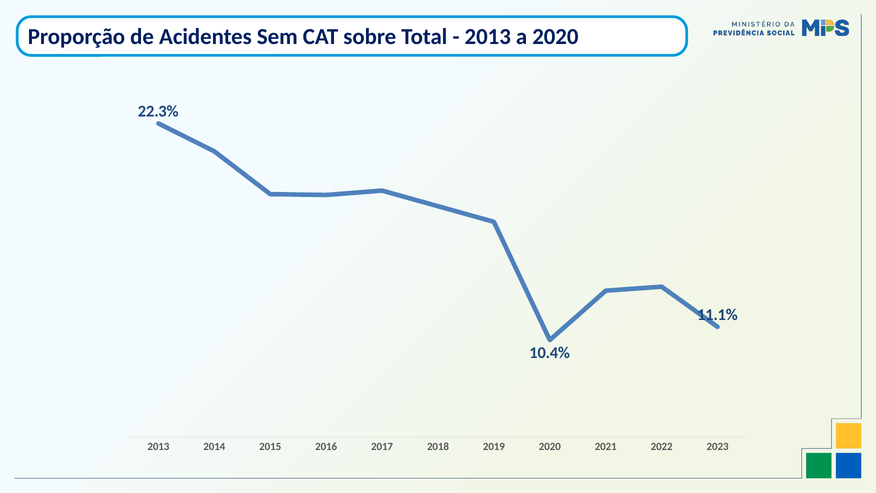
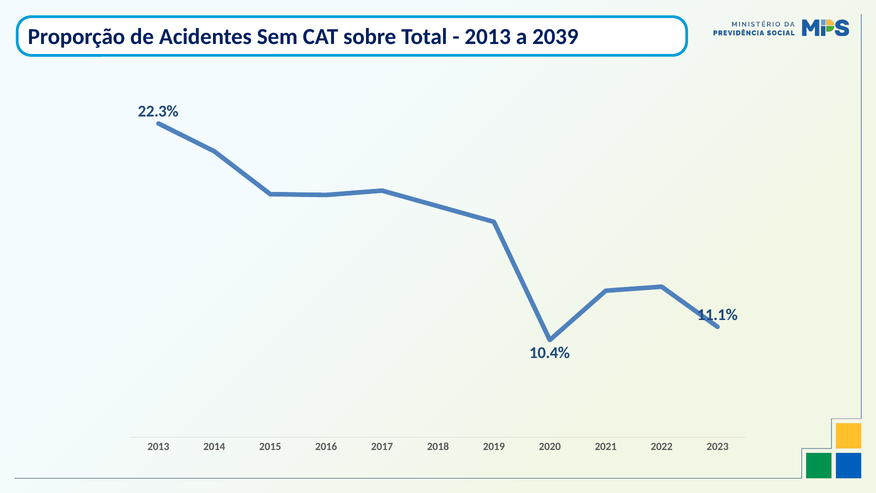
a 2020: 2020 -> 2039
